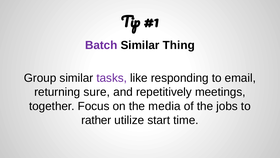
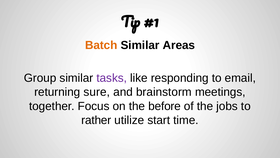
Batch colour: purple -> orange
Thing: Thing -> Areas
repetitively: repetitively -> brainstorm
media: media -> before
